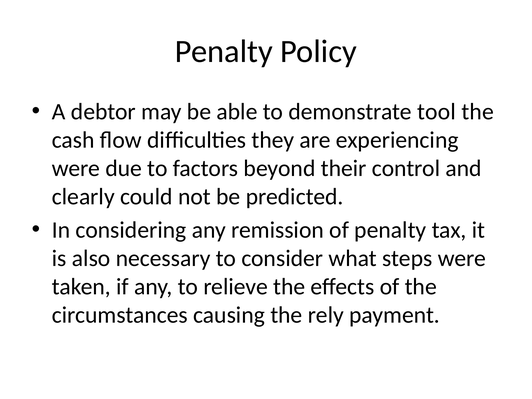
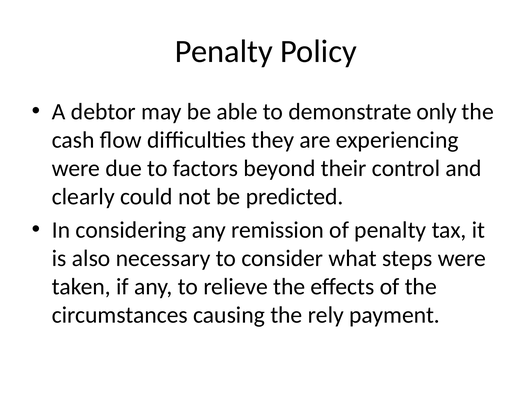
tool: tool -> only
